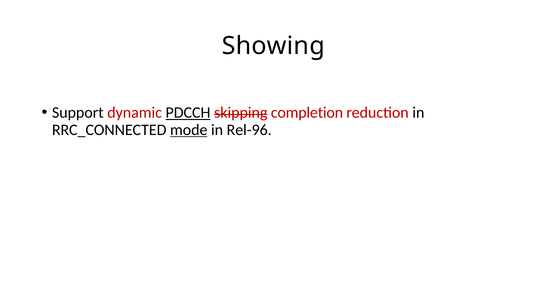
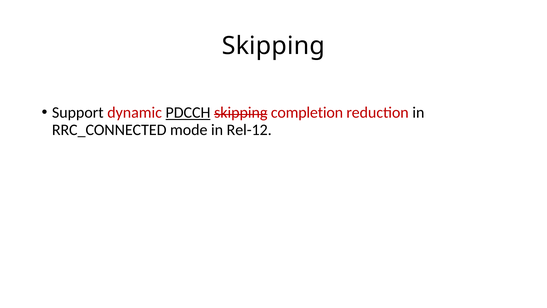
Showing at (273, 46): Showing -> Skipping
mode underline: present -> none
Rel-96: Rel-96 -> Rel-12
